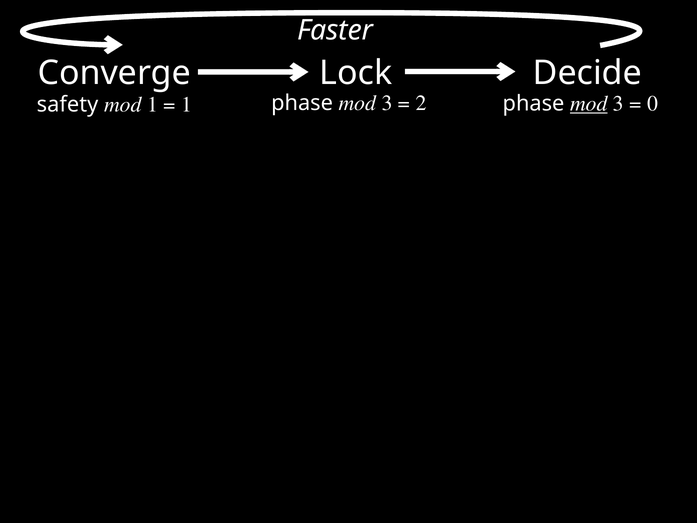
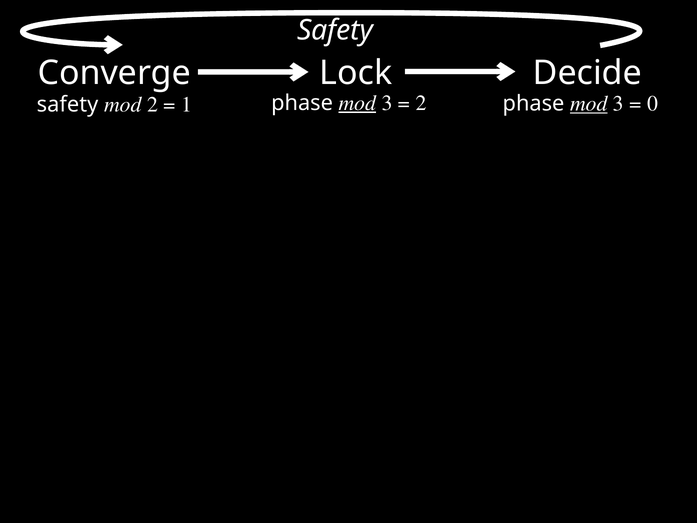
Faster at (335, 30): Faster -> Safety
mod 1: 1 -> 2
mod at (357, 103) underline: none -> present
